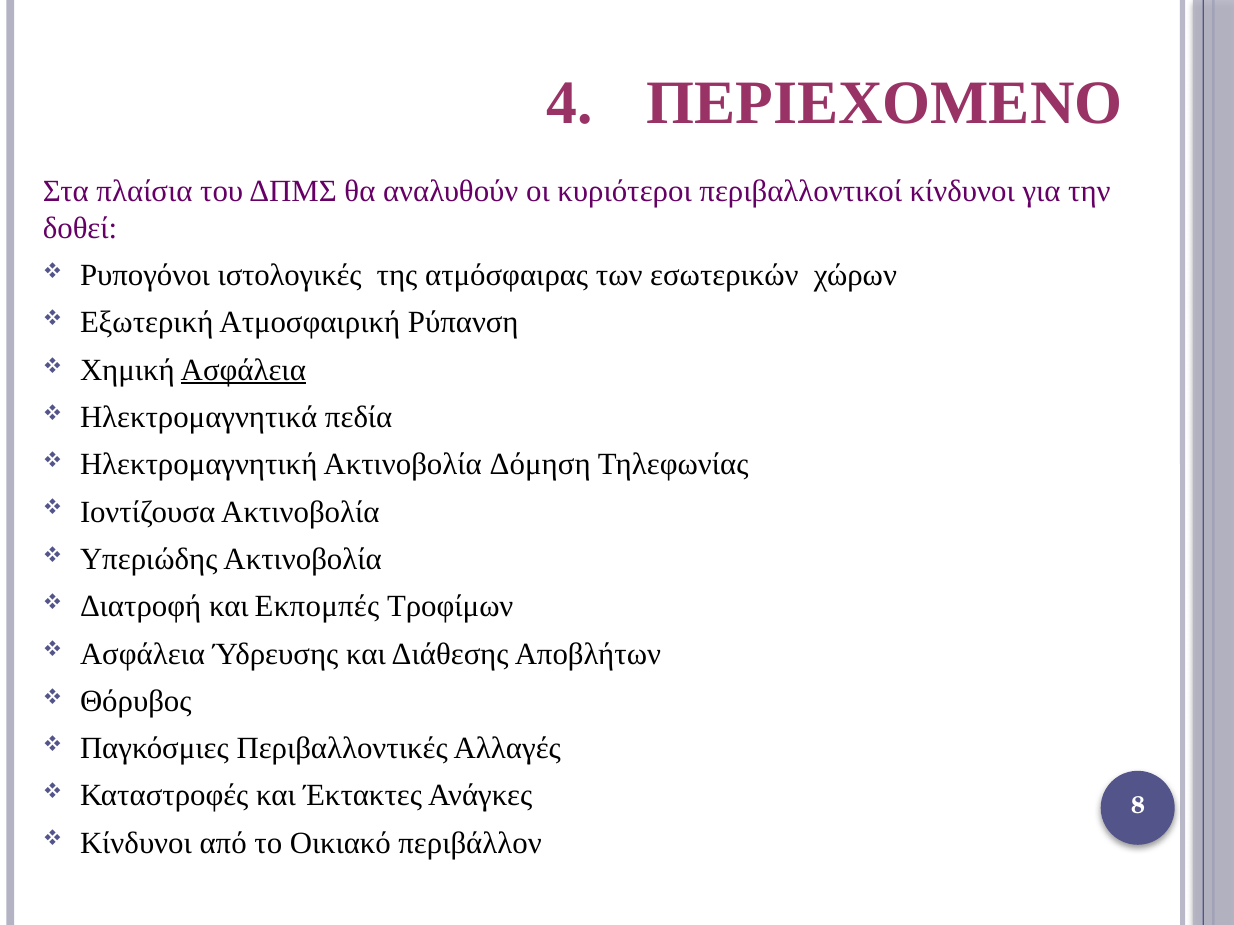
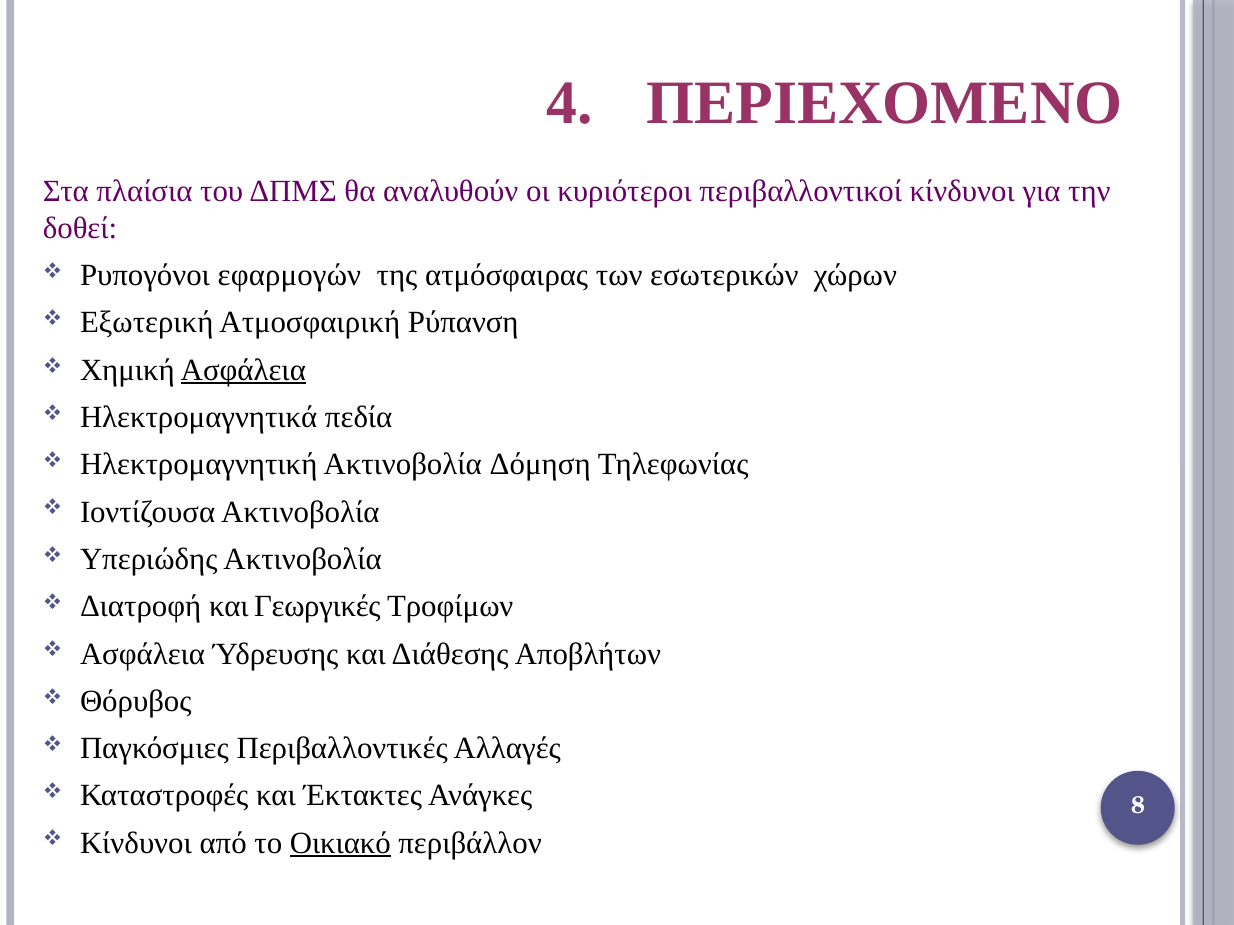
ιστολογικές: ιστολογικές -> εφαρμογών
Εκπομπές: Εκπομπές -> Γεωργικές
Οικιακό underline: none -> present
